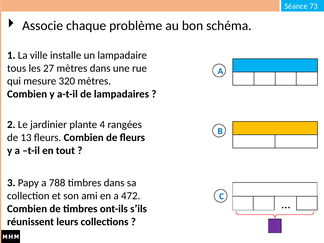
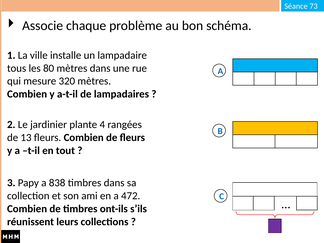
27: 27 -> 80
788: 788 -> 838
